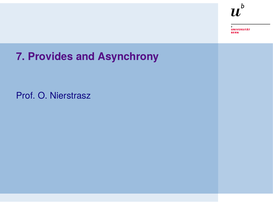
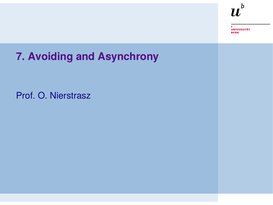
Provides: Provides -> Avoiding
